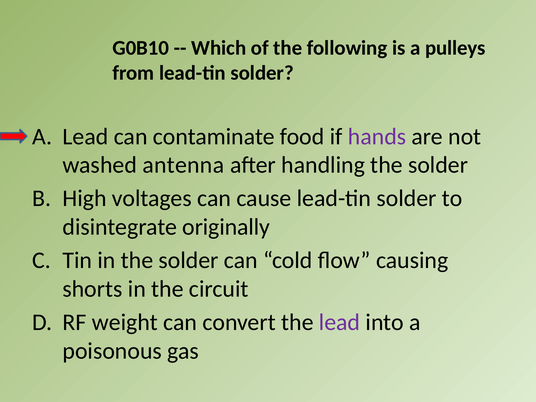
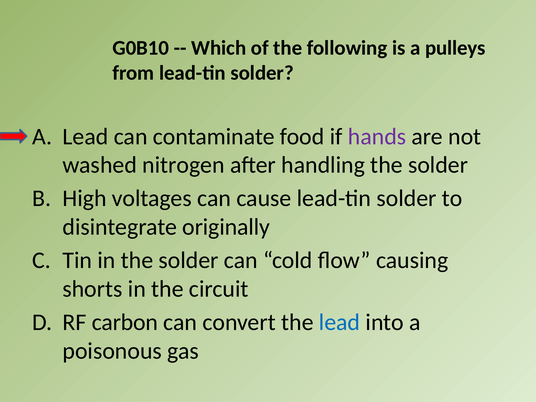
antenna: antenna -> nitrogen
weight: weight -> carbon
lead at (340, 322) colour: purple -> blue
